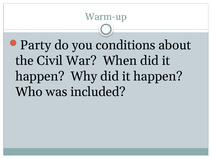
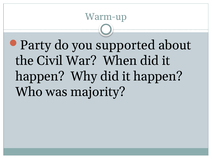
conditions: conditions -> supported
included: included -> majority
